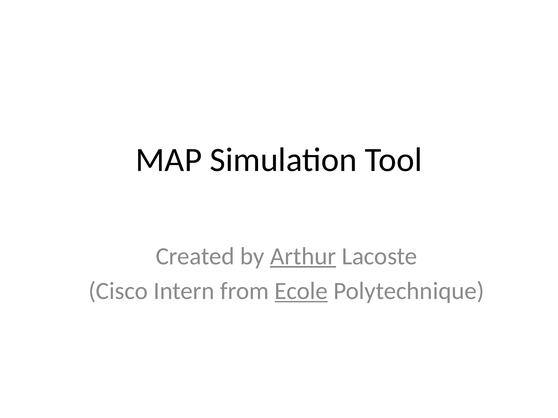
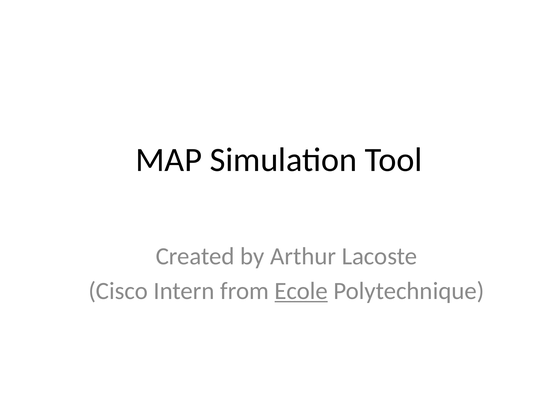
Arthur underline: present -> none
